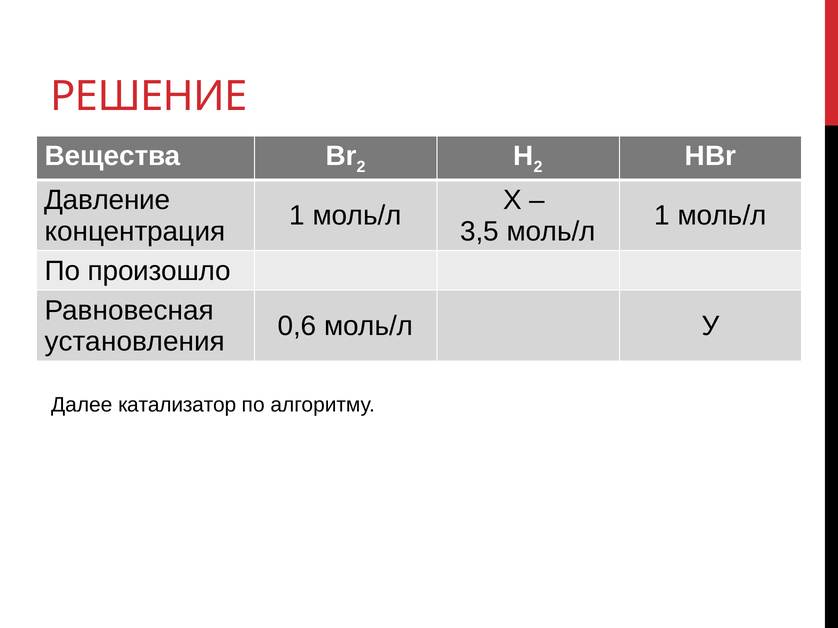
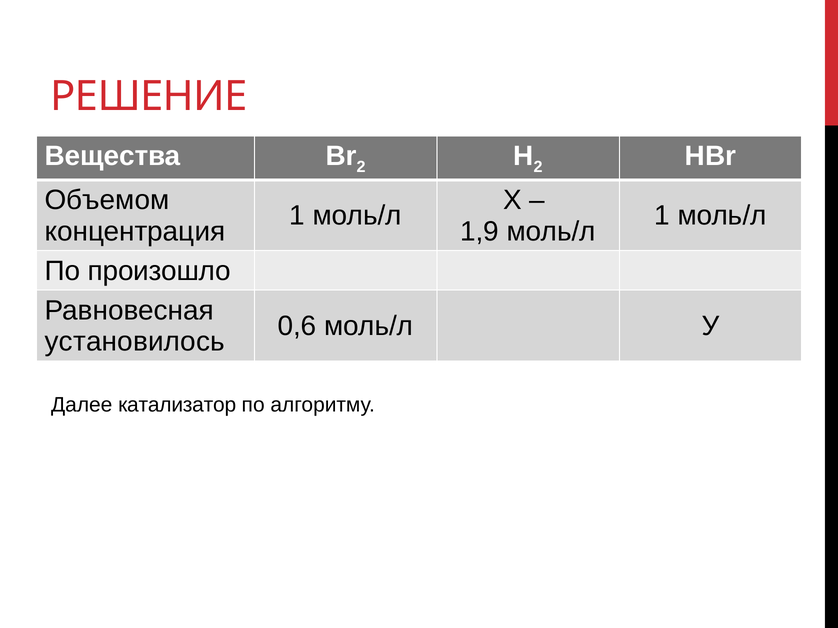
Давление: Давление -> Объемом
3,5: 3,5 -> 1,9
установления: установления -> установилось
